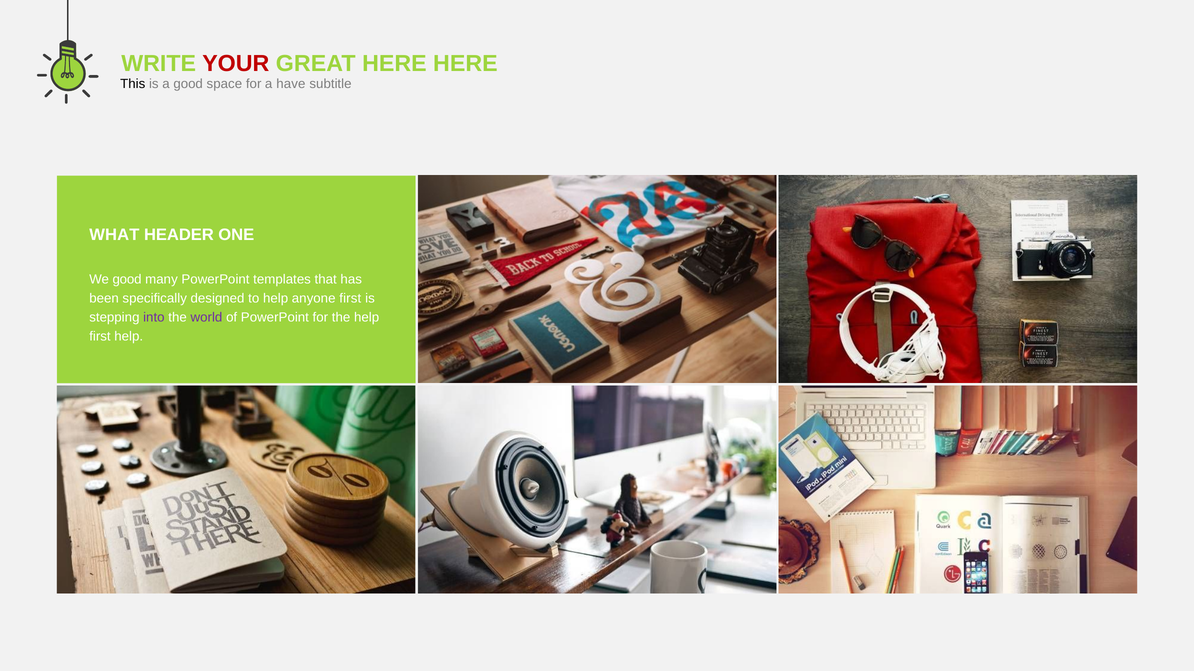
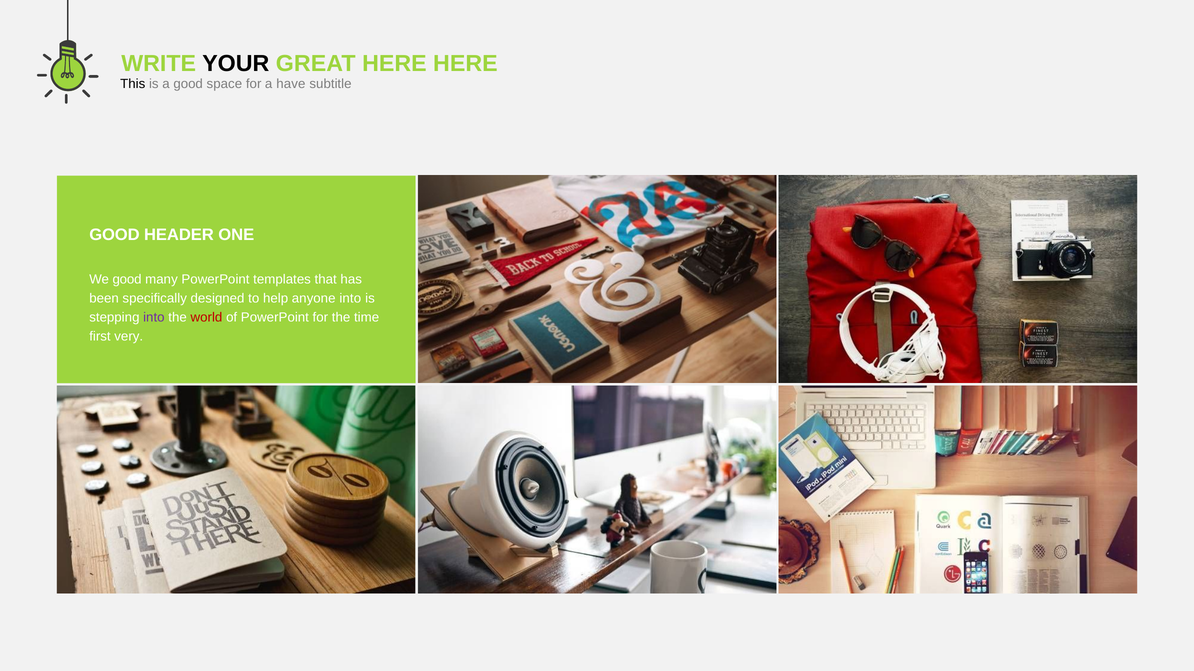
YOUR colour: red -> black
WHAT at (114, 235): WHAT -> GOOD
anyone first: first -> into
world colour: purple -> red
the help: help -> time
first help: help -> very
